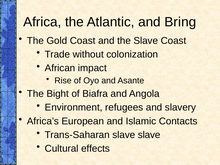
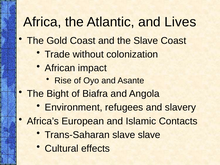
Bring: Bring -> Lives
